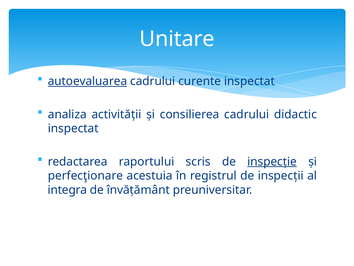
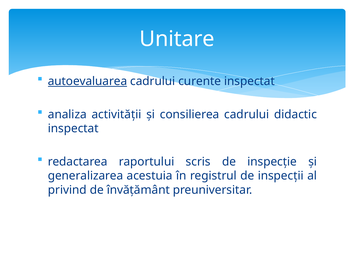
inspecție underline: present -> none
perfecţionare: perfecţionare -> generalizarea
integra: integra -> privind
